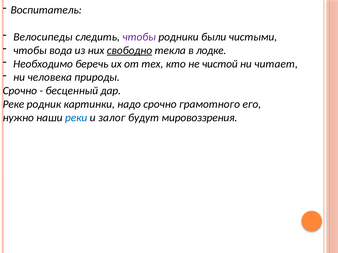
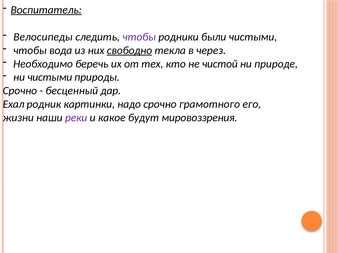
Воспитатель underline: none -> present
лодке: лодке -> через
читает: читает -> природе
ни человека: человека -> чистыми
Реке: Реке -> Ехал
нужно: нужно -> жизни
реки colour: blue -> purple
залог: залог -> какое
